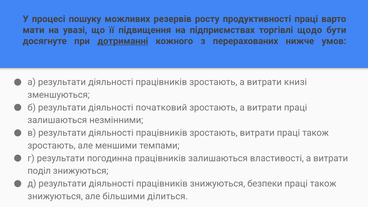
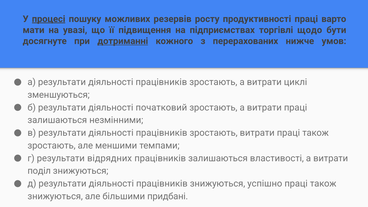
процесі underline: none -> present
книзі: книзі -> циклі
погодинна: погодинна -> відрядних
безпеки: безпеки -> успішно
ділиться: ділиться -> придбані
